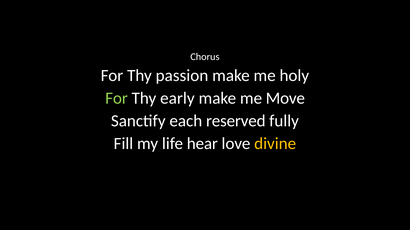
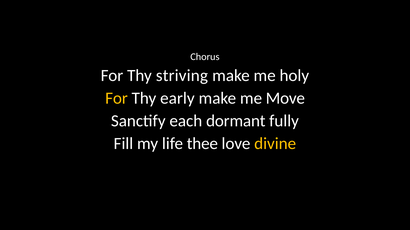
passion: passion -> striving
For at (117, 99) colour: light green -> yellow
reserved: reserved -> dormant
hear: hear -> thee
